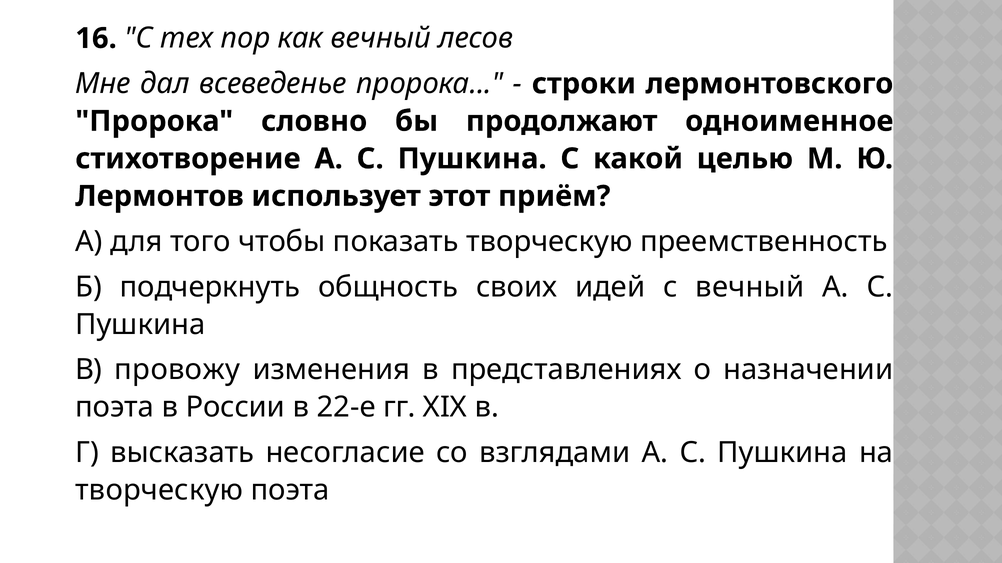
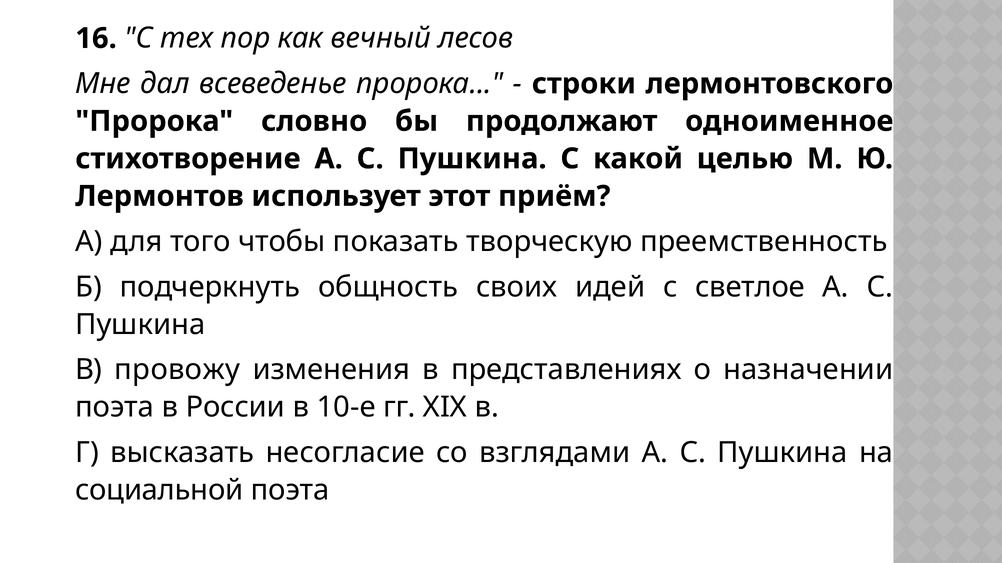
с вечный: вечный -> светлое
22-е: 22-е -> 10-е
творческую at (159, 491): творческую -> социальной
